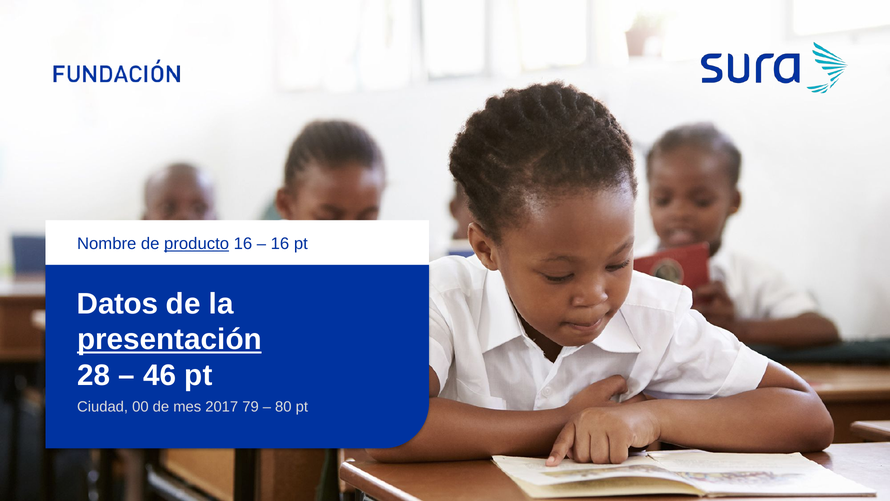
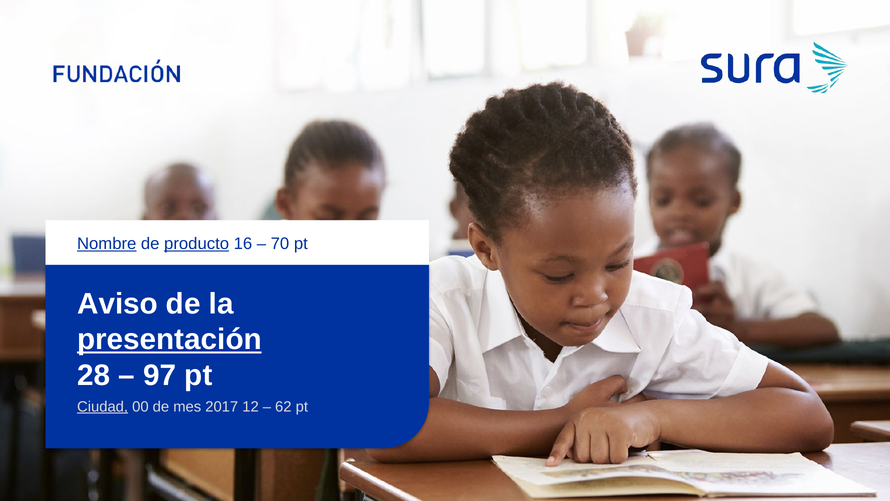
Nombre underline: none -> present
16 at (280, 244): 16 -> 70
Datos: Datos -> Aviso
46: 46 -> 97
Ciudad underline: none -> present
79: 79 -> 12
80: 80 -> 62
